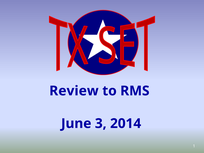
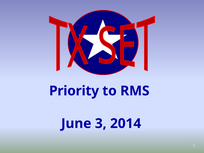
Review: Review -> Priority
